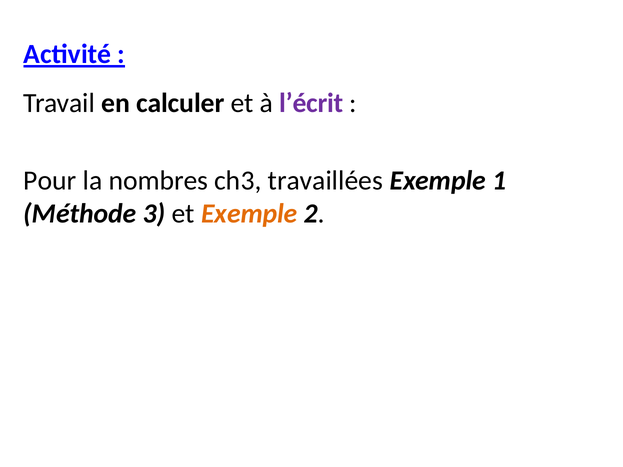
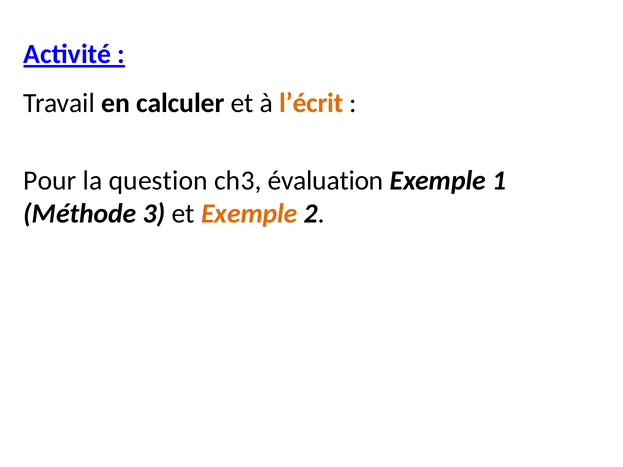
l’écrit colour: purple -> orange
nombres: nombres -> question
travaillées: travaillées -> évaluation
